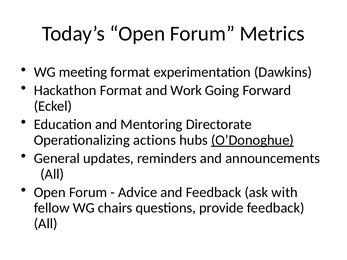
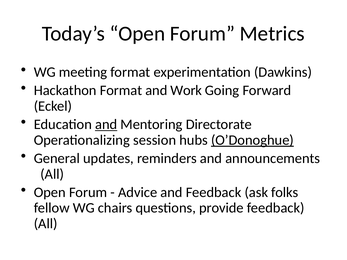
and at (106, 125) underline: none -> present
actions: actions -> session
with: with -> folks
